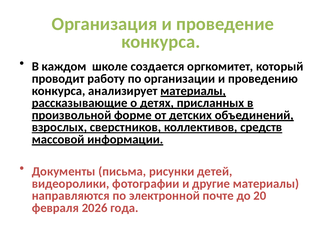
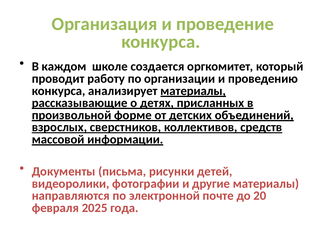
2026: 2026 -> 2025
